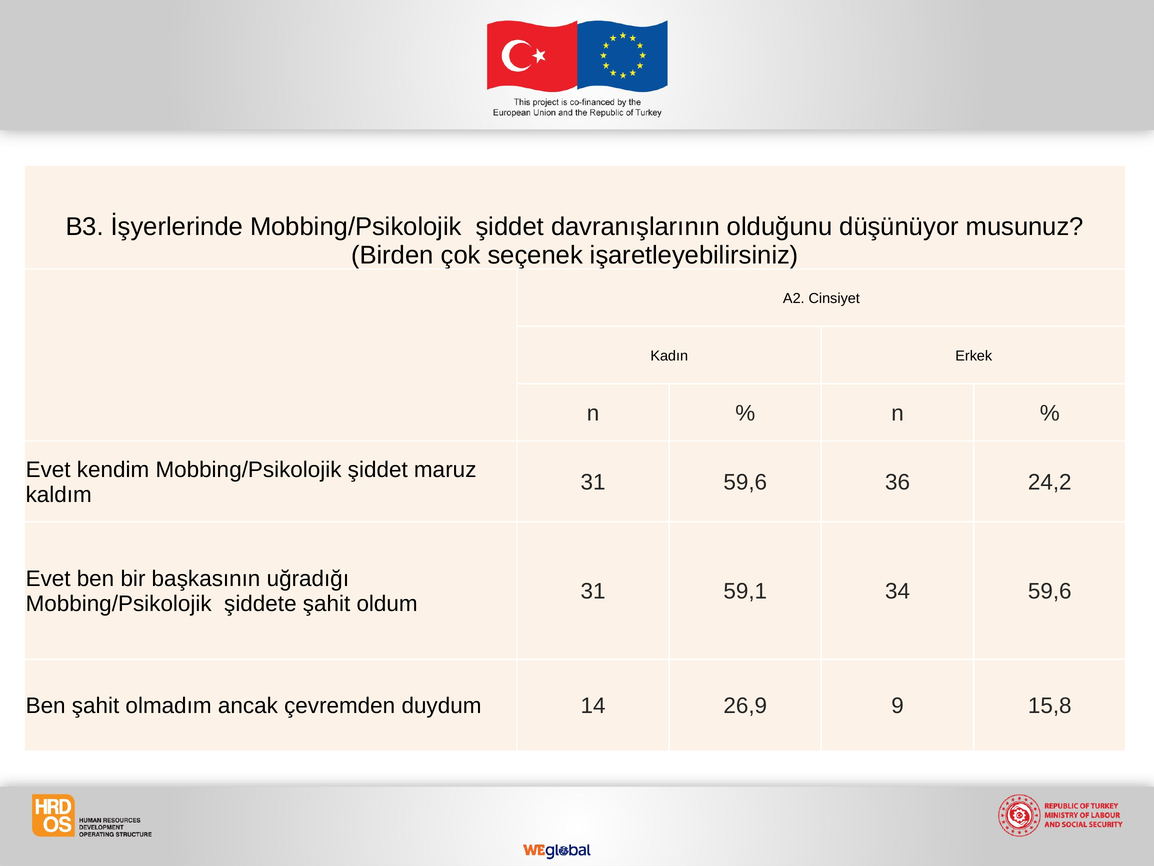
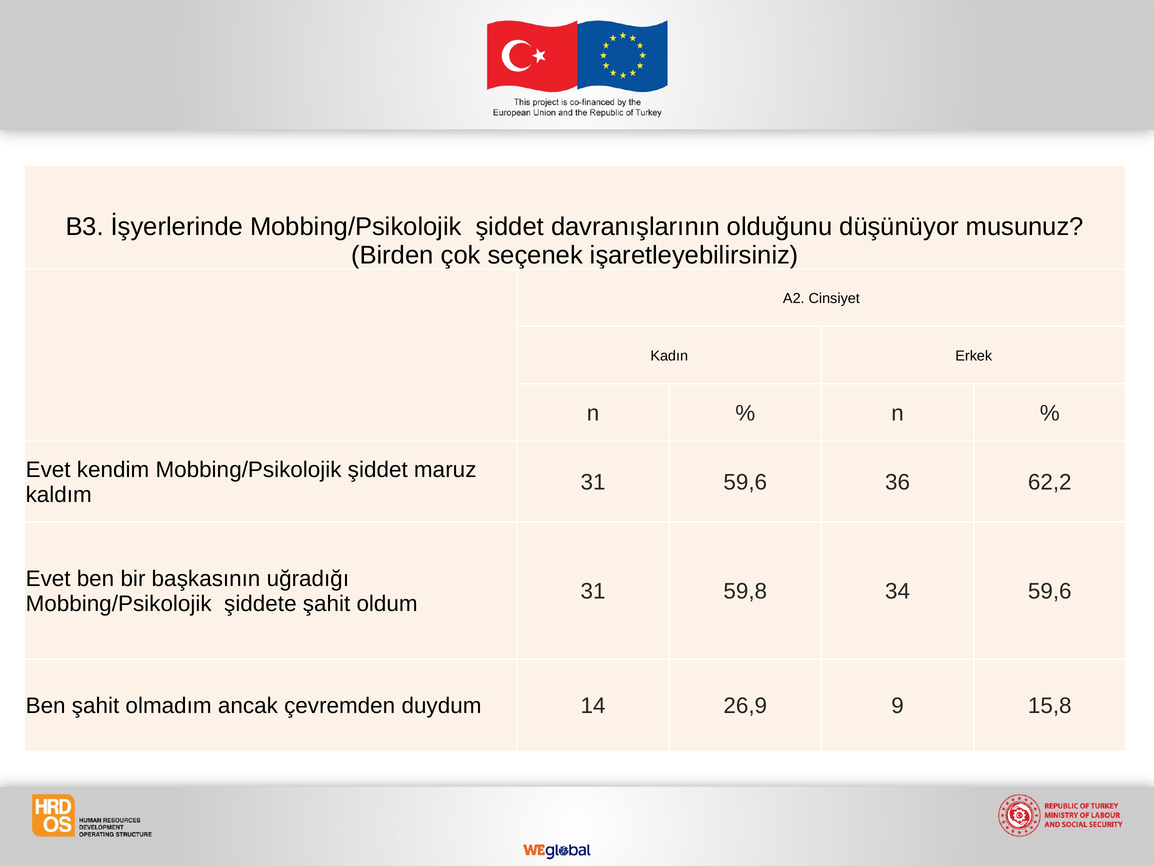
24,2: 24,2 -> 62,2
59,1: 59,1 -> 59,8
